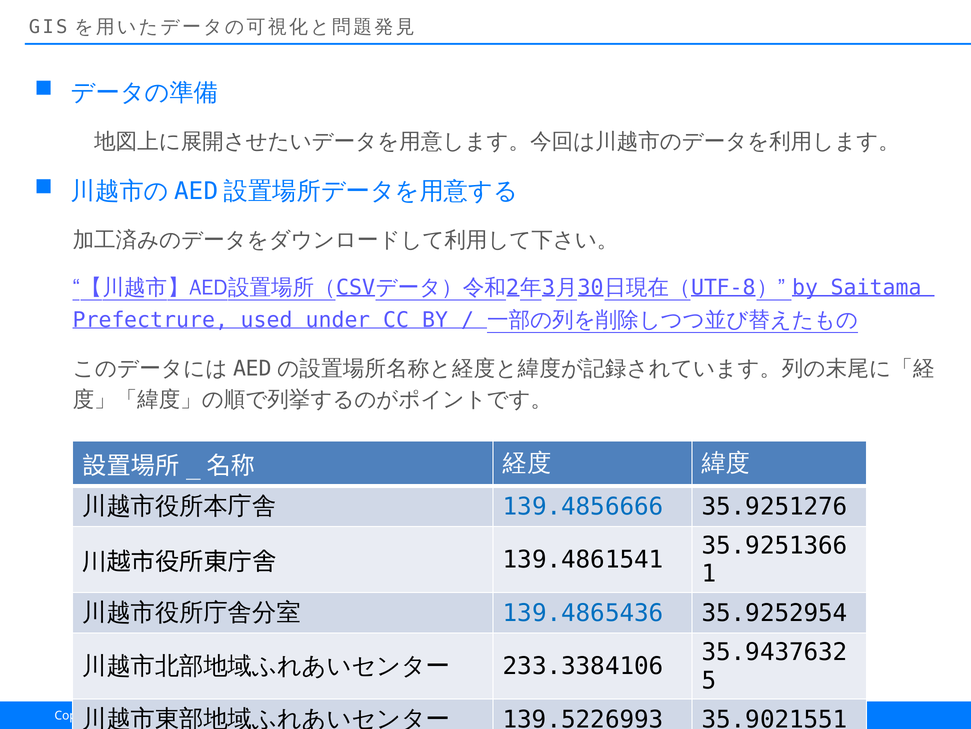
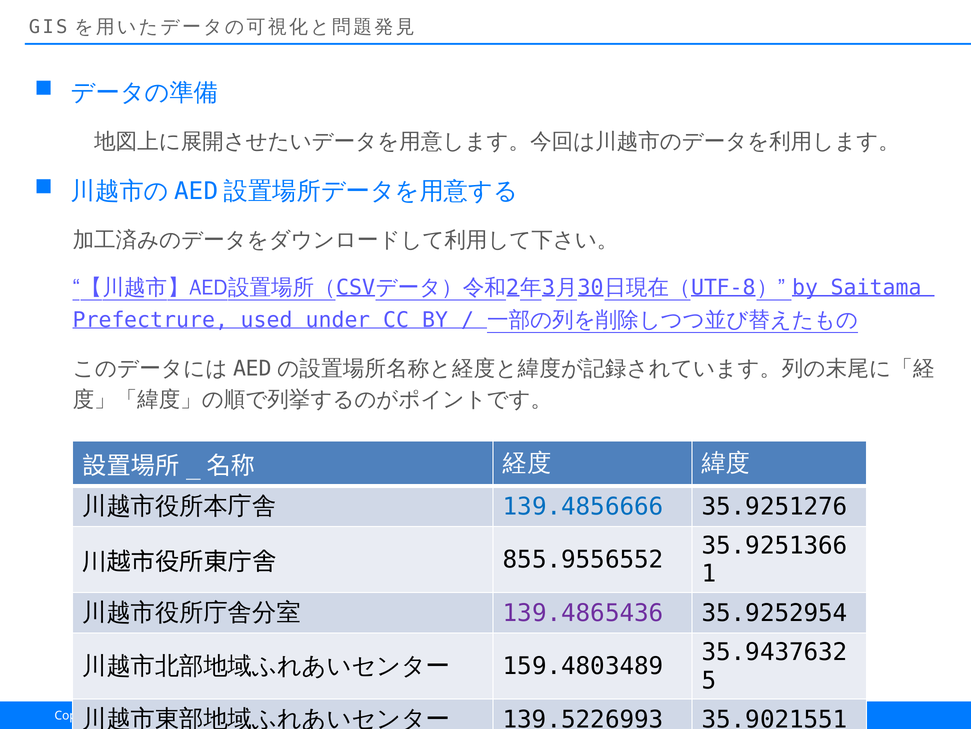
139.4861541: 139.4861541 -> 855.9556552
139.4865436 colour: blue -> purple
233.3384106: 233.3384106 -> 159.4803489
